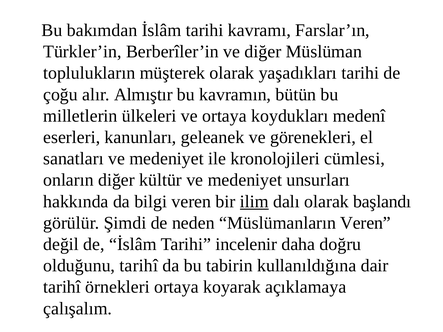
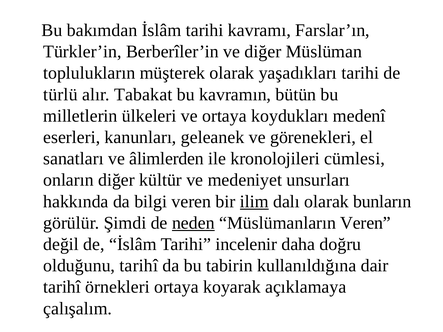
çoğu: çoğu -> türlü
Almıştır: Almıştır -> Tabakat
sanatları ve medeniyet: medeniyet -> âlimlerden
başlandı: başlandı -> bunların
neden underline: none -> present
